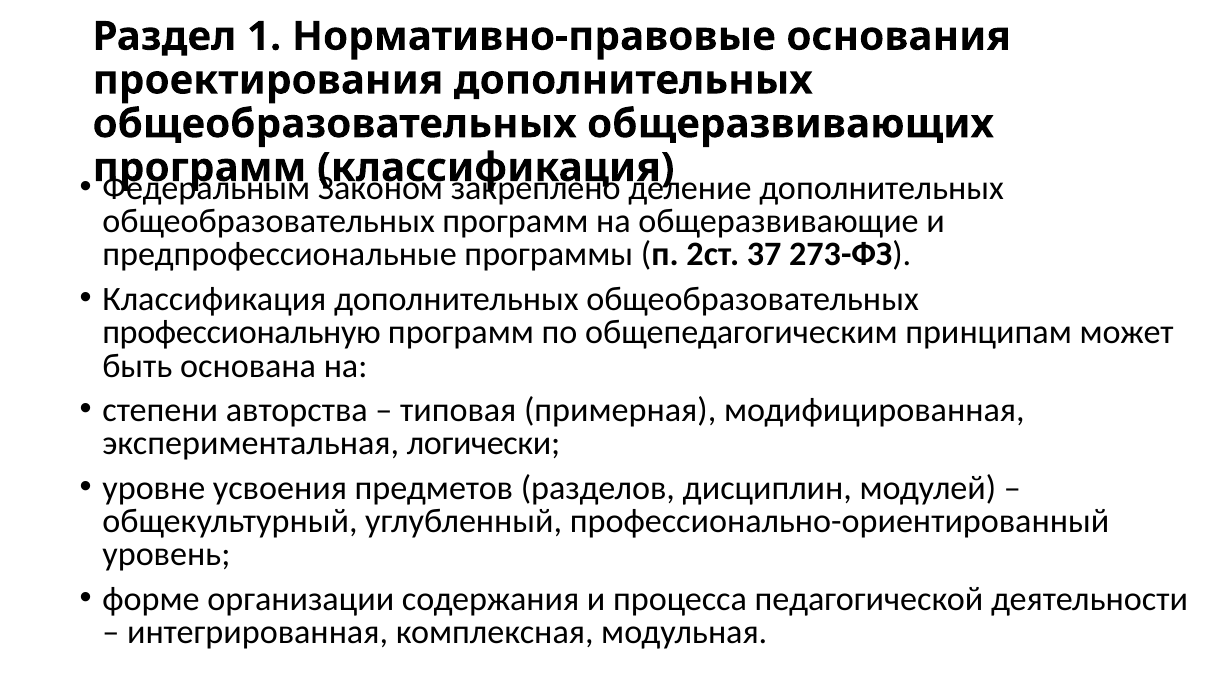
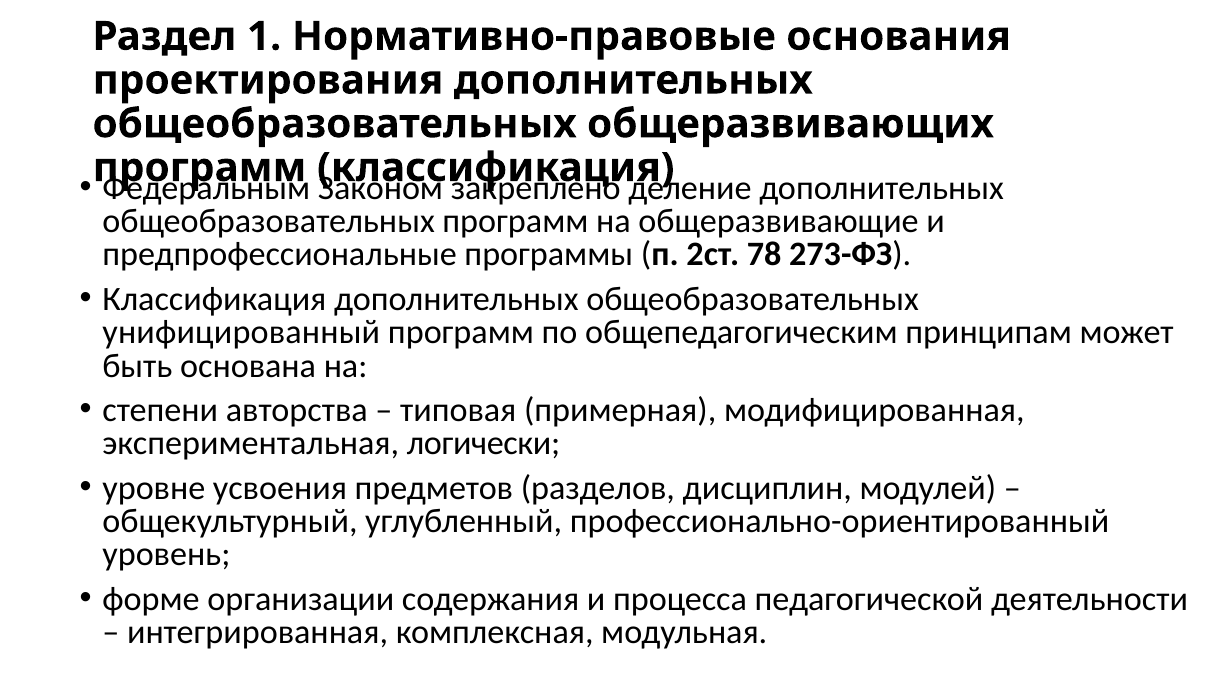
37: 37 -> 78
профессиональную: профессиональную -> унифицированный
